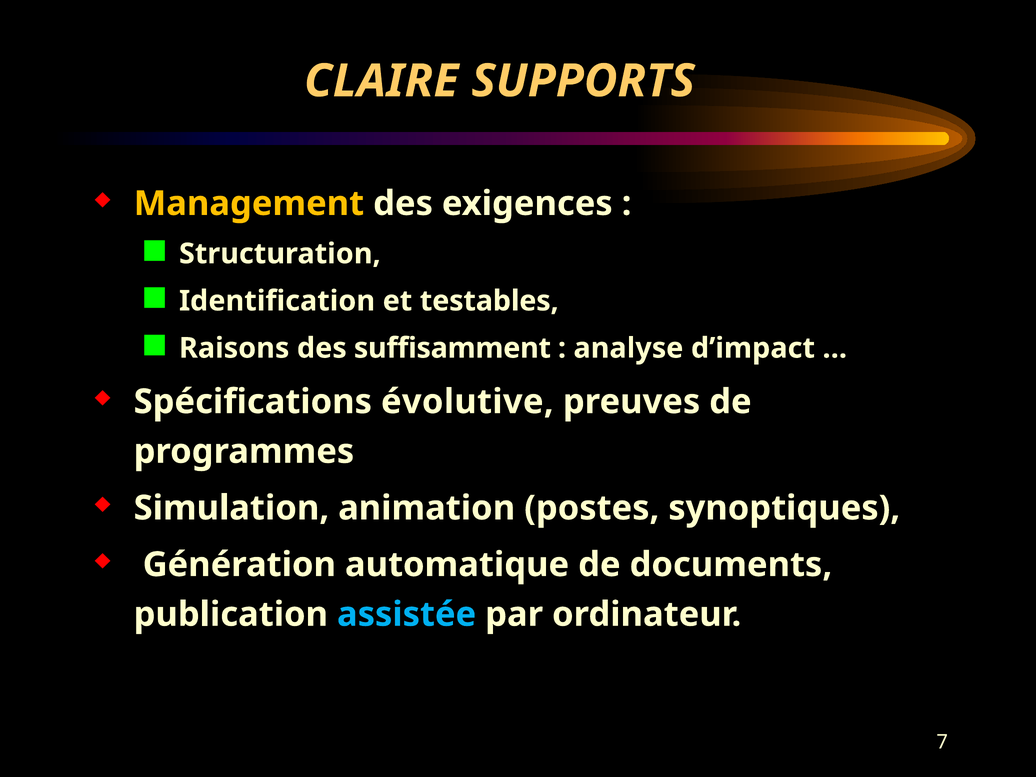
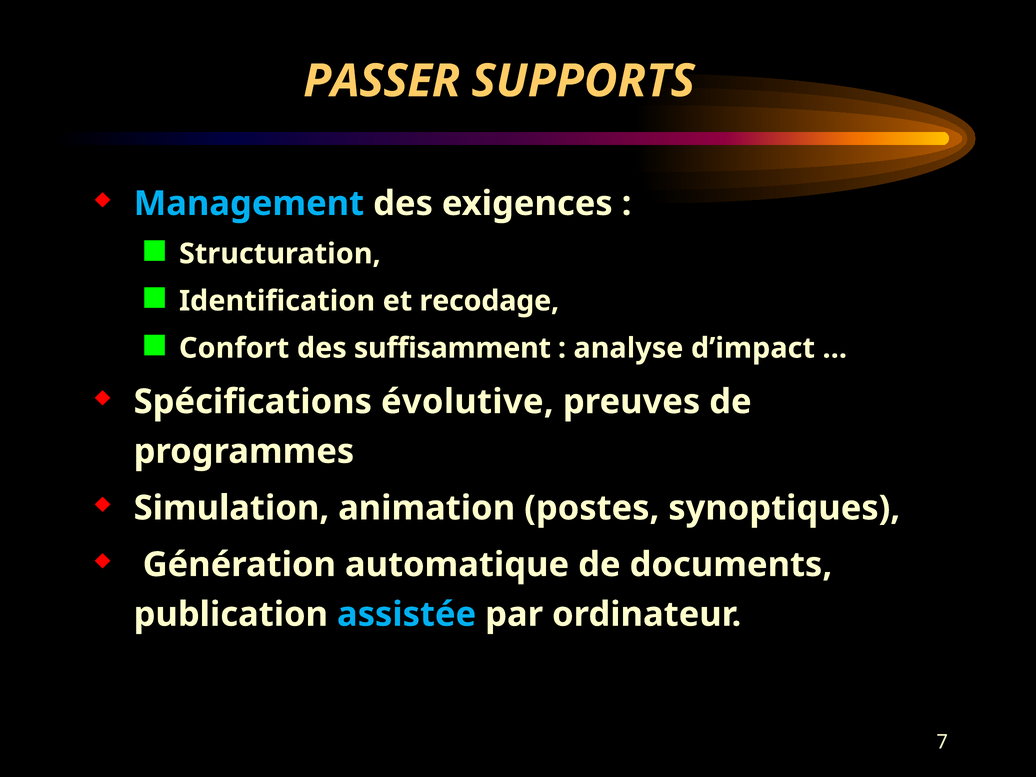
CLAIRE: CLAIRE -> PASSER
Management colour: yellow -> light blue
testables: testables -> recodage
Raisons: Raisons -> Confort
